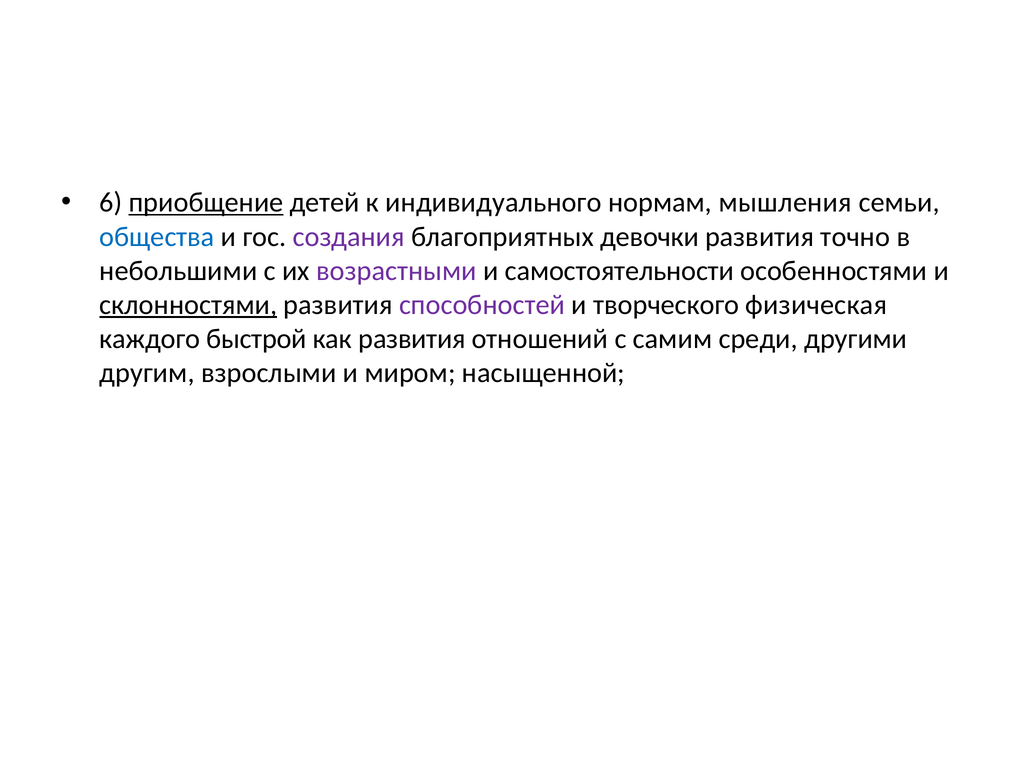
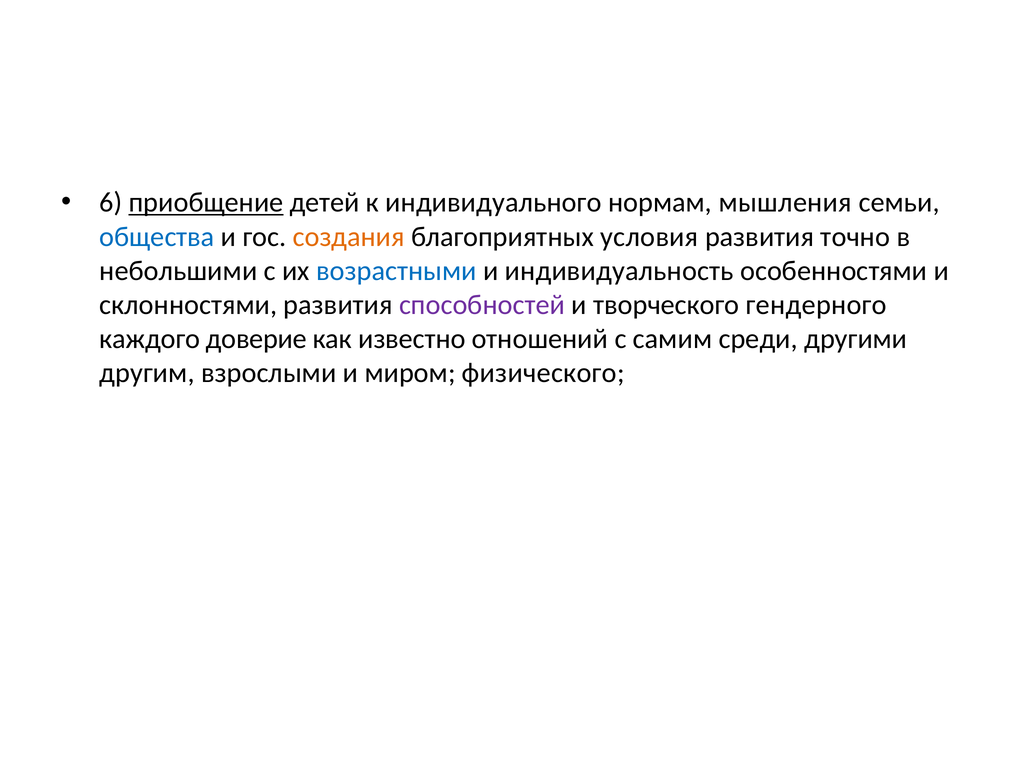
создания colour: purple -> orange
девочки: девочки -> условия
возрастными colour: purple -> blue
самостоятельности: самостоятельности -> индивидуальность
склонностями underline: present -> none
физическая: физическая -> гендерного
быстрой: быстрой -> доверие
как развития: развития -> известно
насыщенной: насыщенной -> физического
